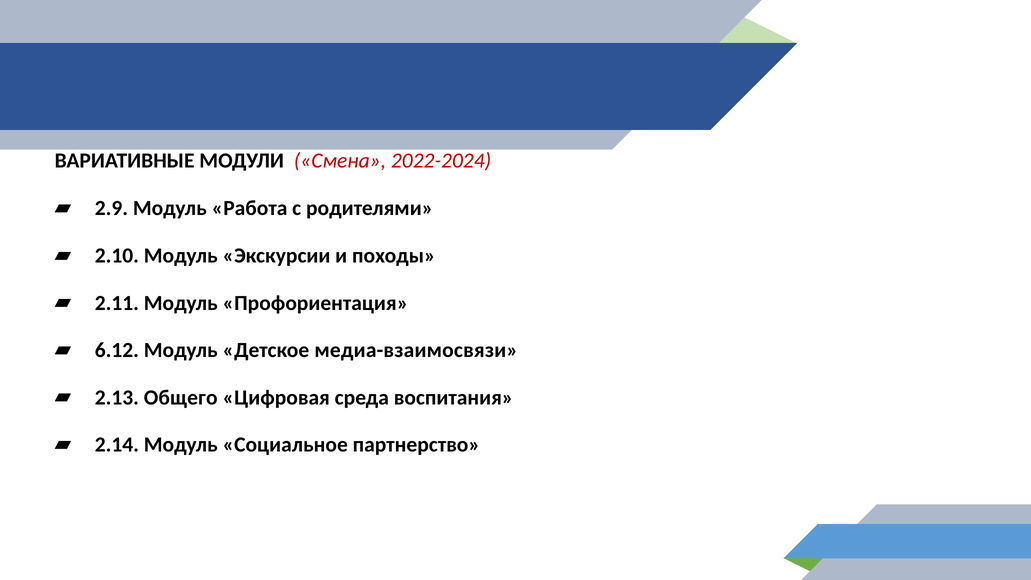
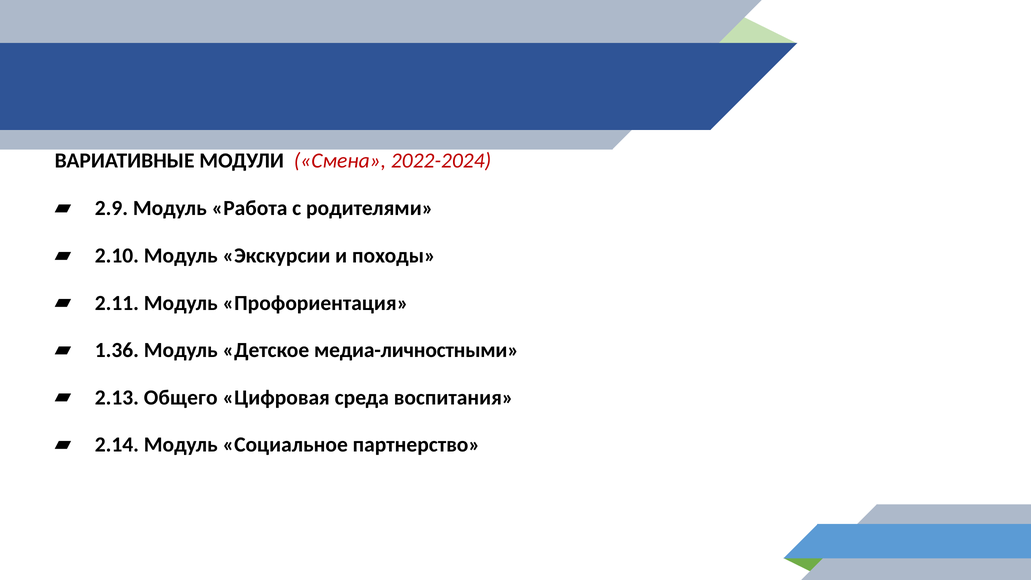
6.12: 6.12 -> 1.36
медиа-взаимосвязи: медиа-взаимосвязи -> медиа-личностными
